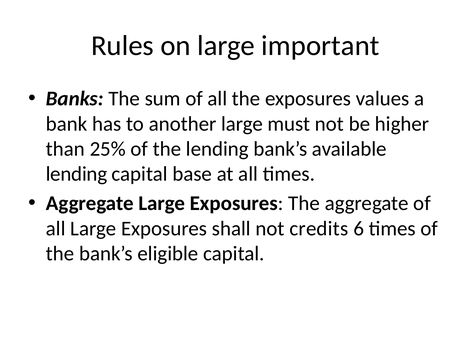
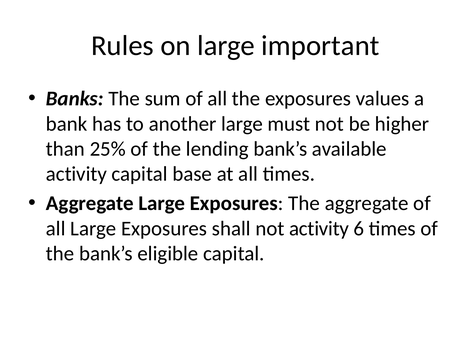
lending at (76, 174): lending -> activity
not credits: credits -> activity
